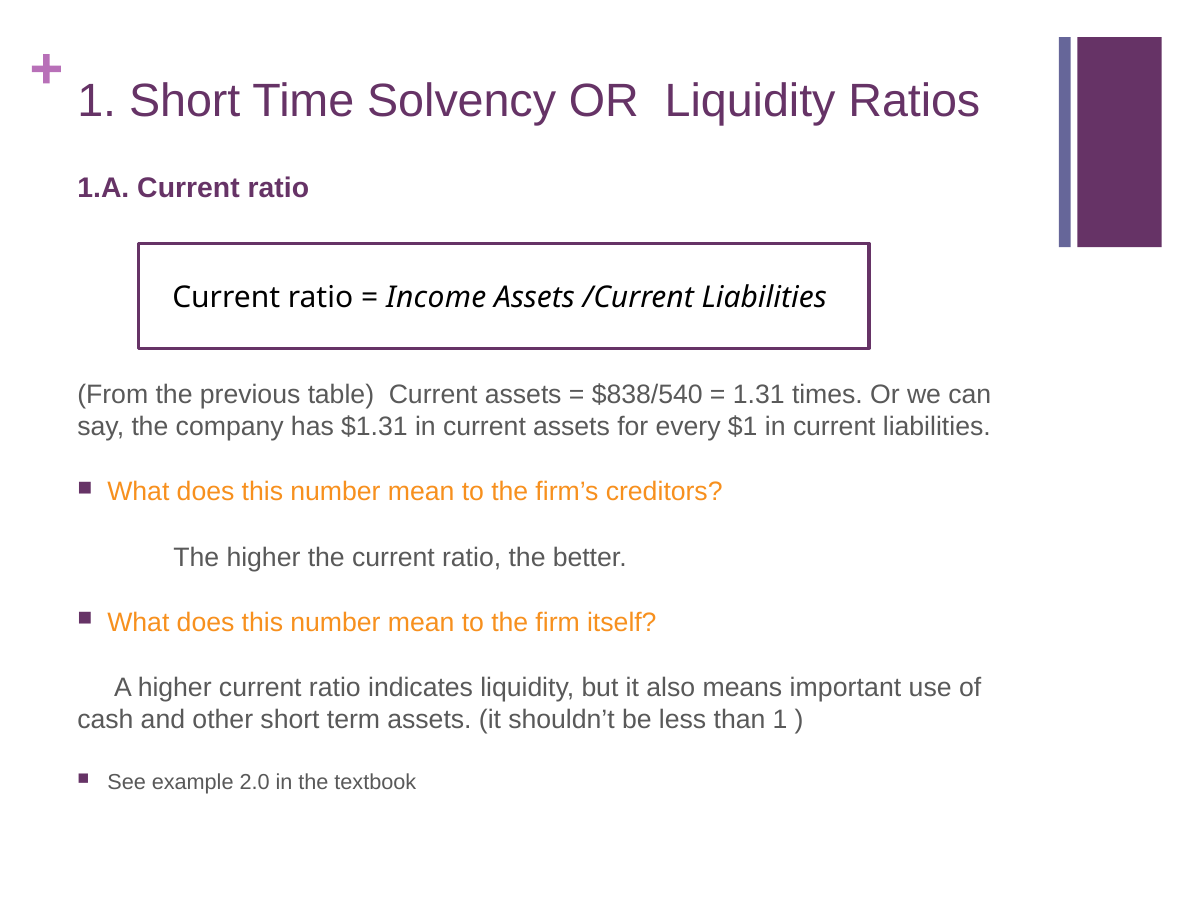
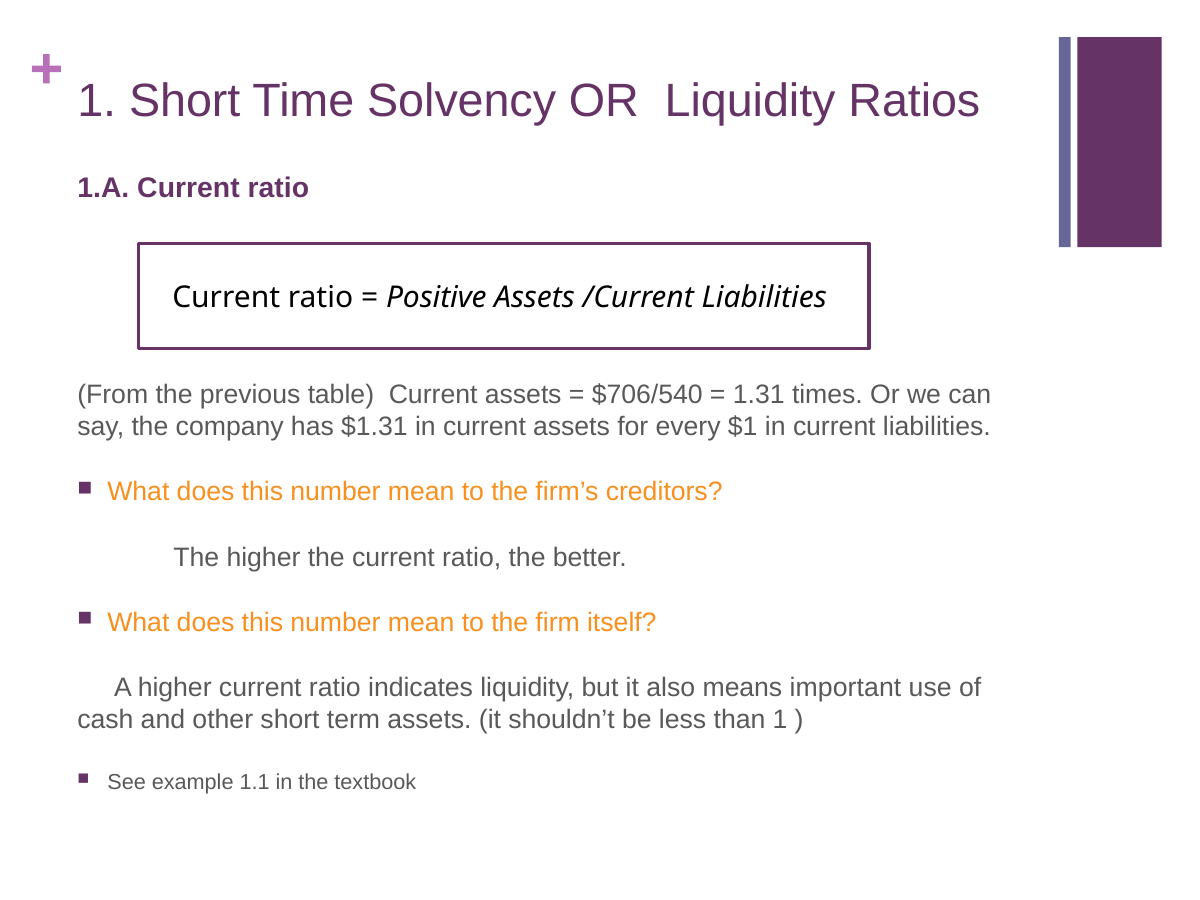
Income: Income -> Positive
$838/540: $838/540 -> $706/540
2.0: 2.0 -> 1.1
